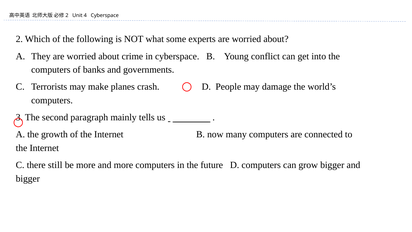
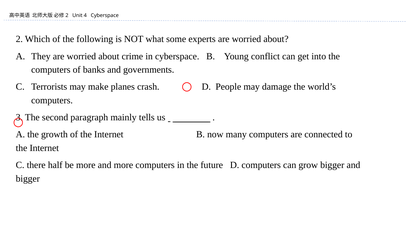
still: still -> half
